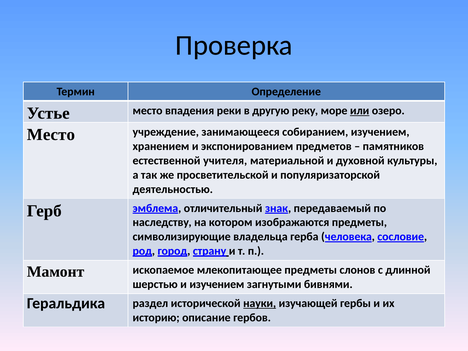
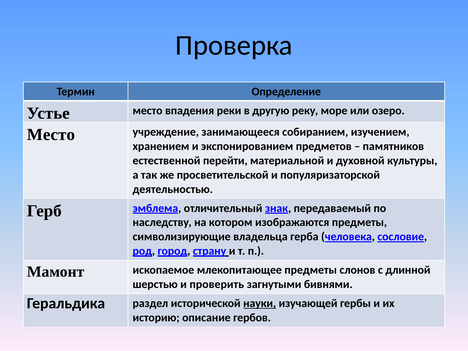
или underline: present -> none
учителя: учителя -> перейти
и изучением: изучением -> проверить
